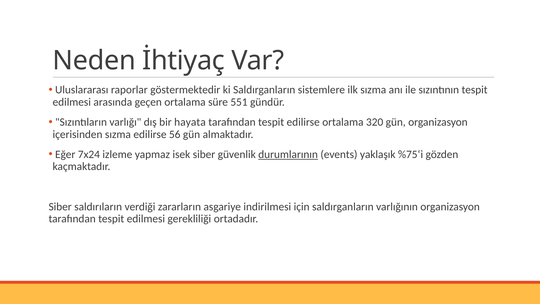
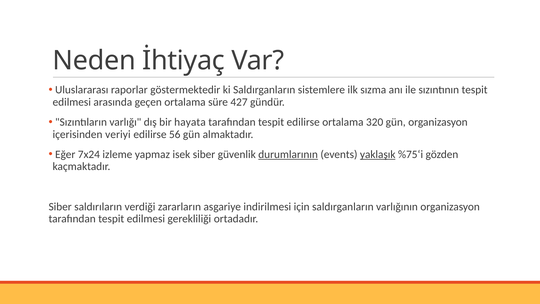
551: 551 -> 427
içerisinden sızma: sızma -> veriyi
yaklaşık underline: none -> present
